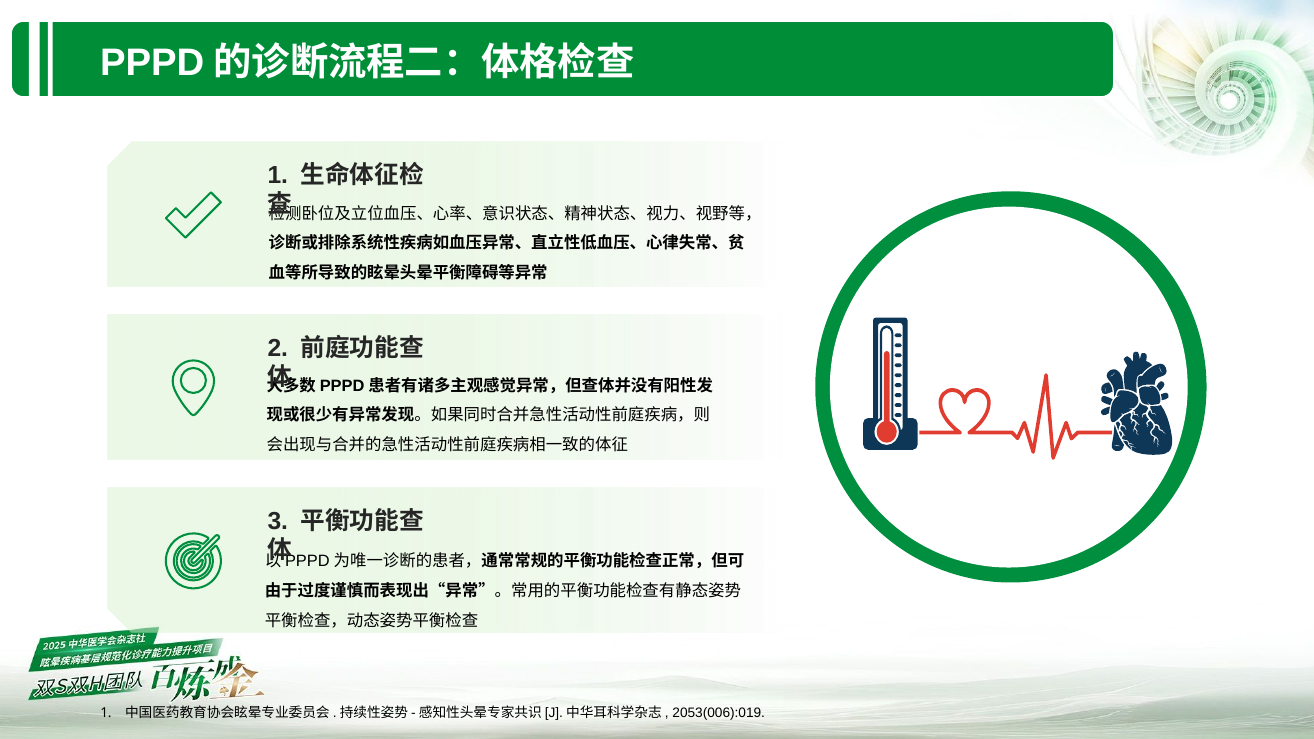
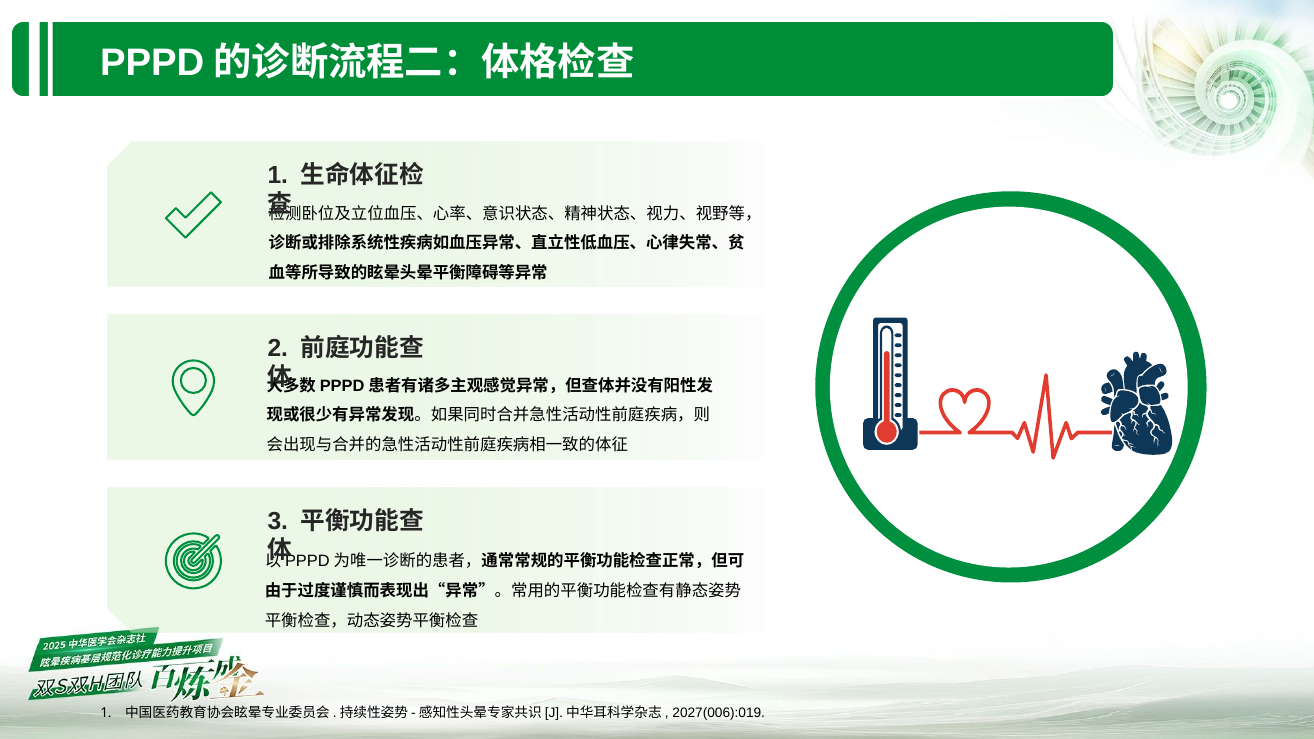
2053(006):019: 2053(006):019 -> 2027(006):019
